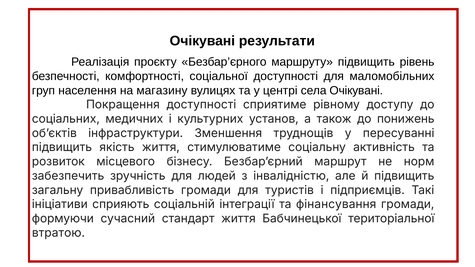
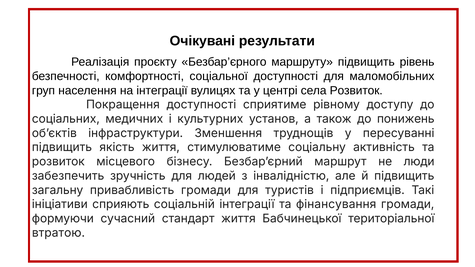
на магазину: магазину -> інтеграції
села Очікувані: Очікувані -> Розвиток
норм: норм -> люди
